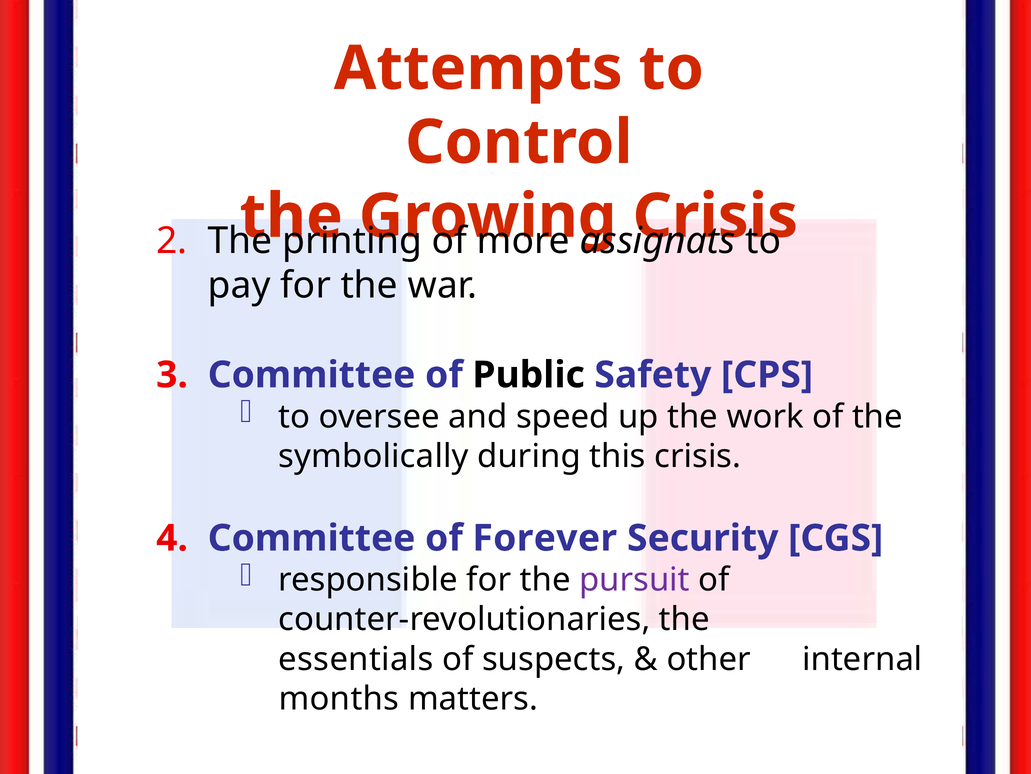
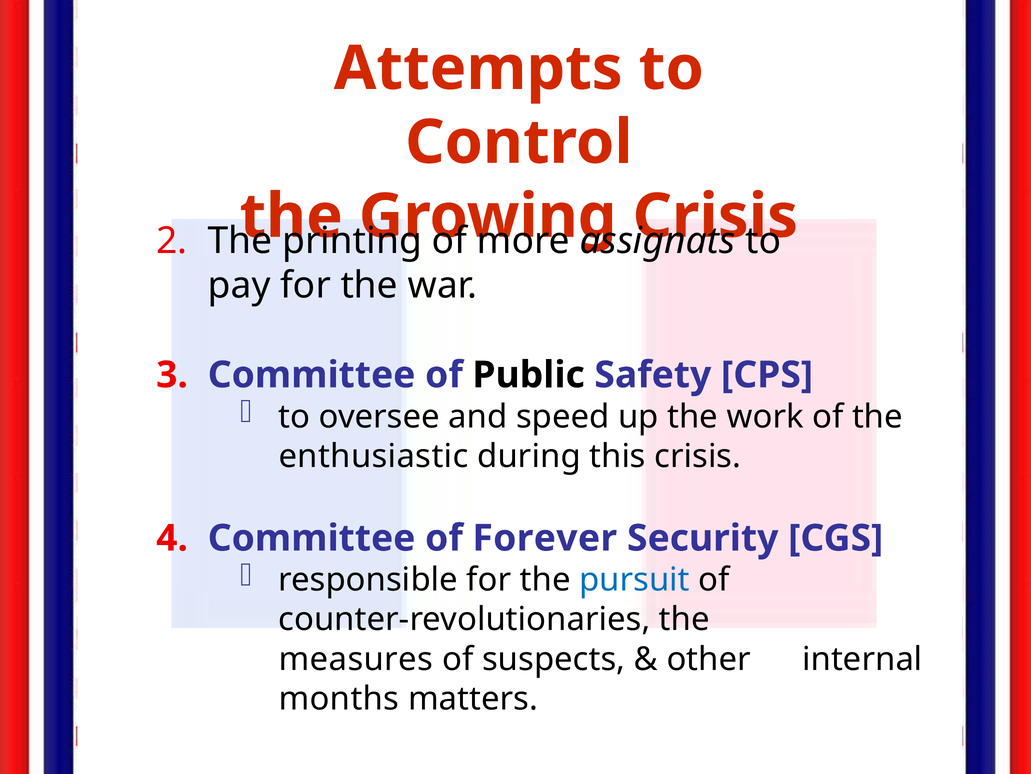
symbolically: symbolically -> enthusiastic
pursuit colour: purple -> blue
essentials: essentials -> measures
